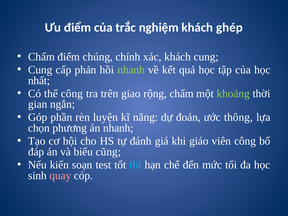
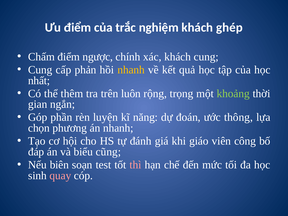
chúng: chúng -> ngược
nhanh at (131, 70) colour: light green -> yellow
thể công: công -> thêm
giao: giao -> luôn
rộng chấm: chấm -> trọng
kiến: kiến -> biên
thì colour: light blue -> pink
